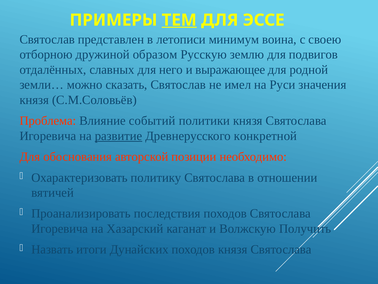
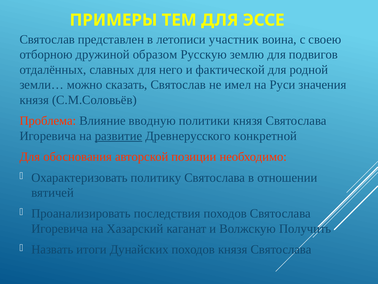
ТЕМ underline: present -> none
минимум: минимум -> участник
выражающее: выражающее -> фактической
событий: событий -> вводную
